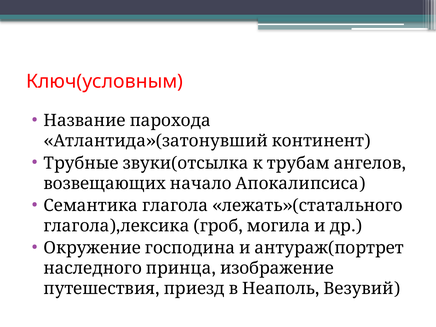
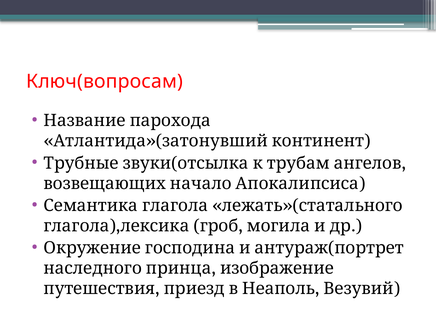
Ключ(условным: Ключ(условным -> Ключ(вопросам
